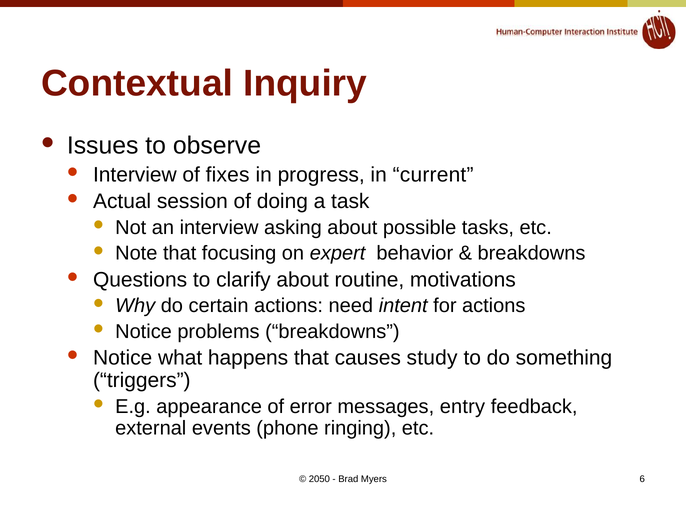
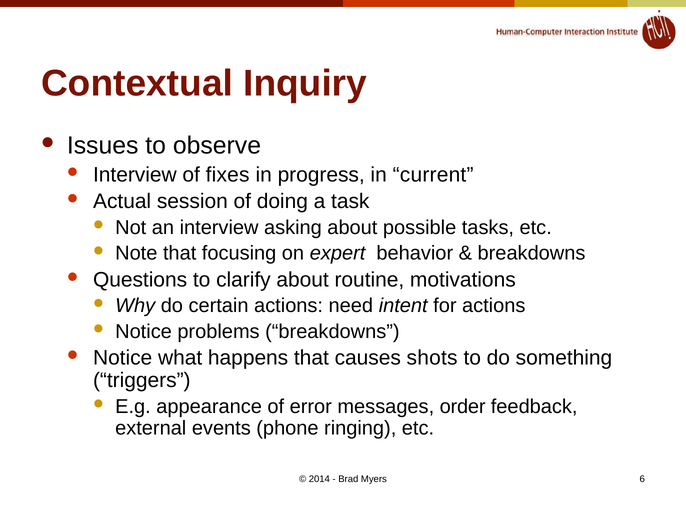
study: study -> shots
entry: entry -> order
2050: 2050 -> 2014
